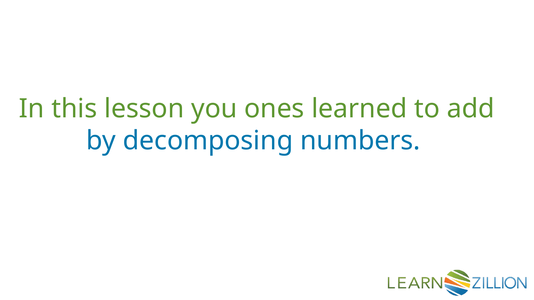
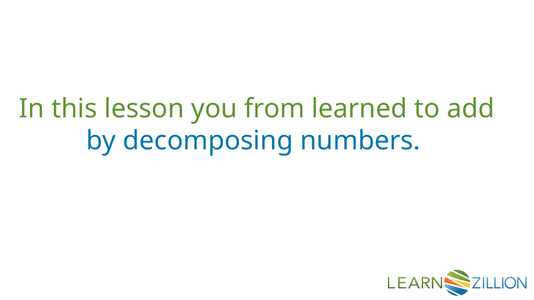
ones: ones -> from
